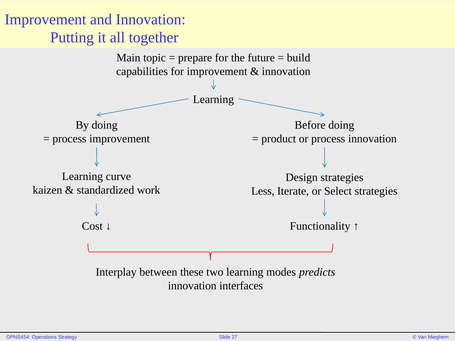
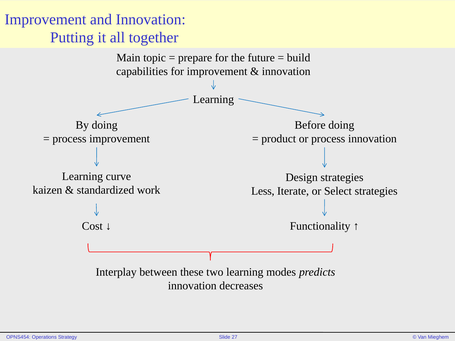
interfaces: interfaces -> decreases
